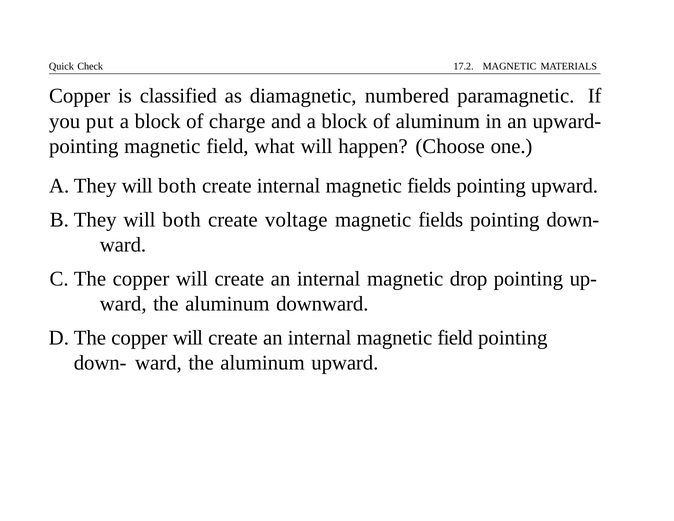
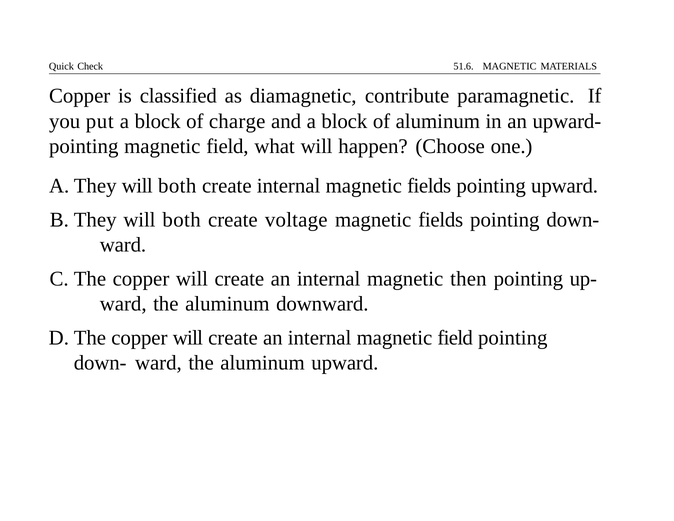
17.2: 17.2 -> 51.6
numbered: numbered -> contribute
drop: drop -> then
